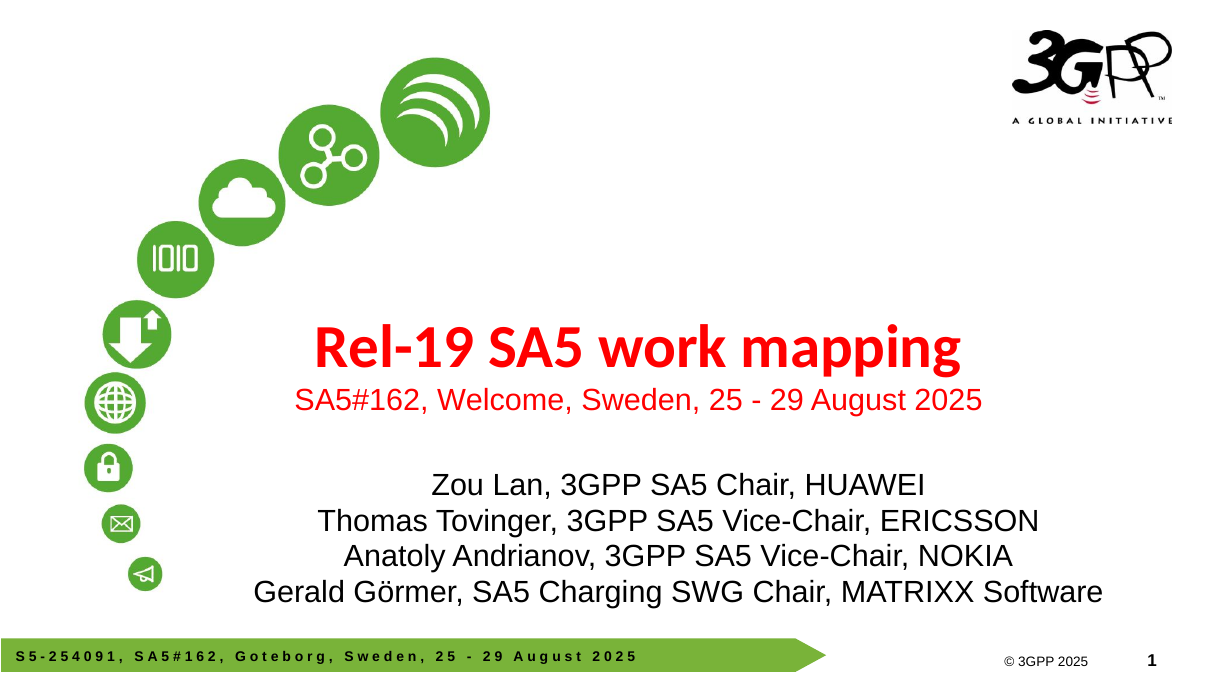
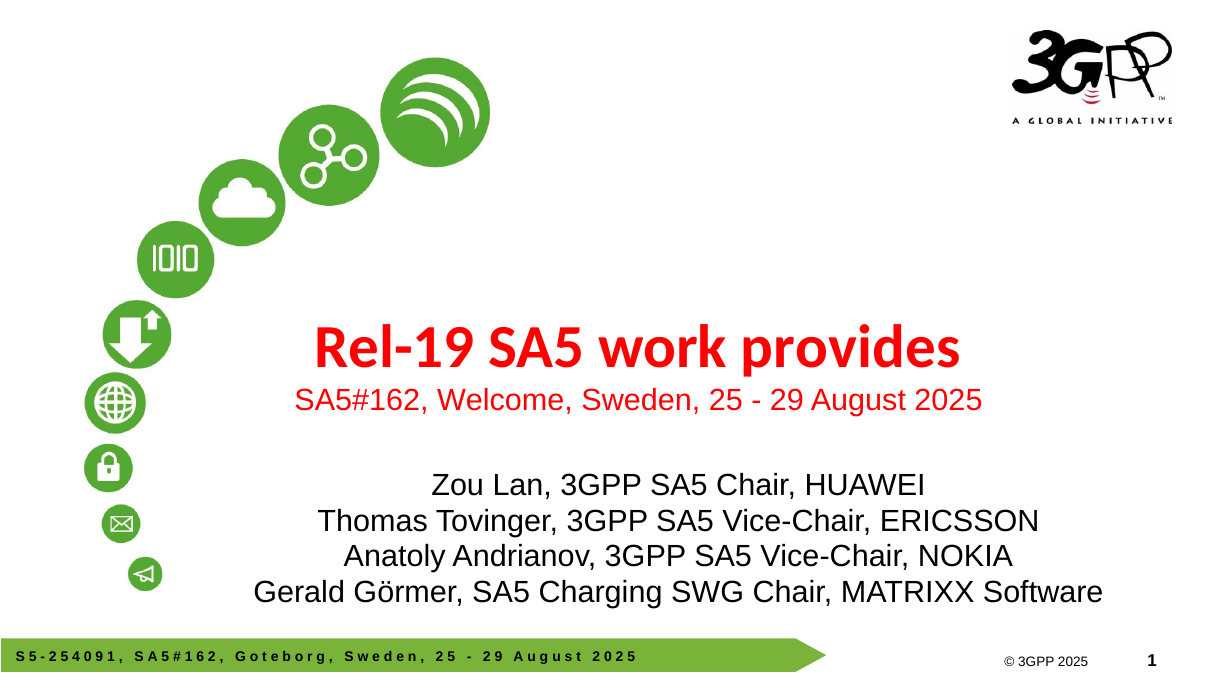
mapping: mapping -> provides
